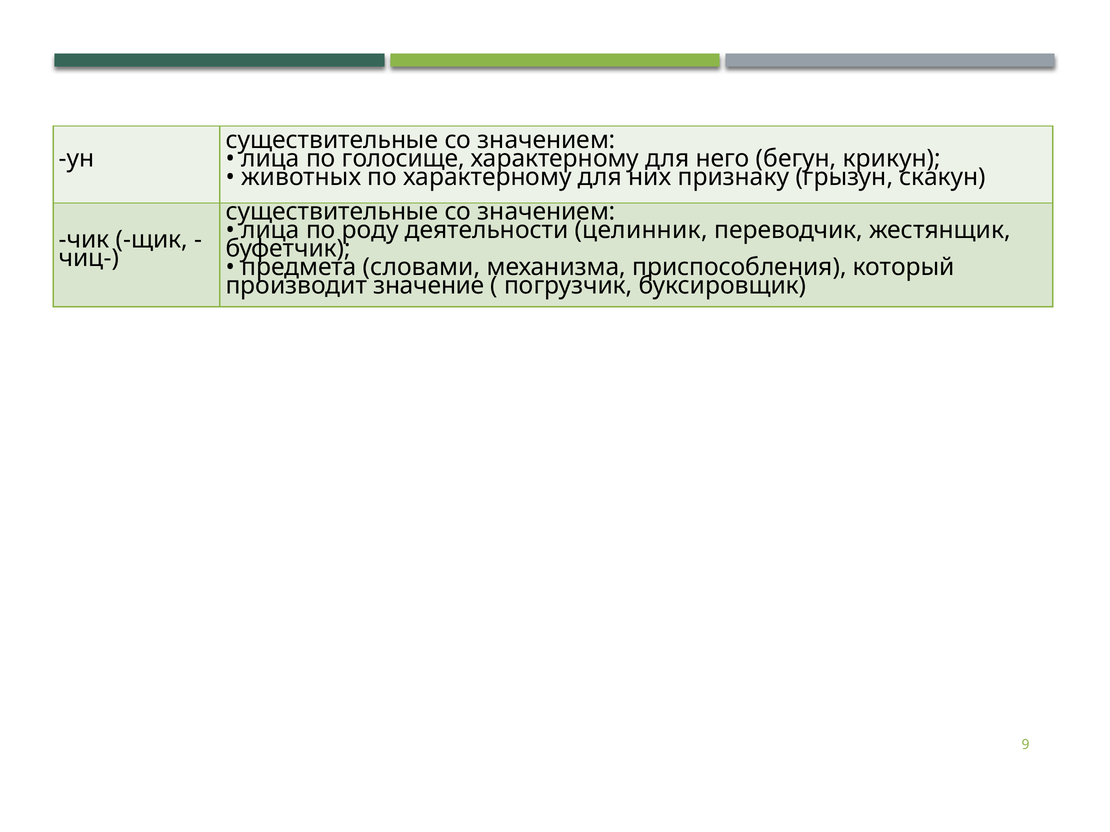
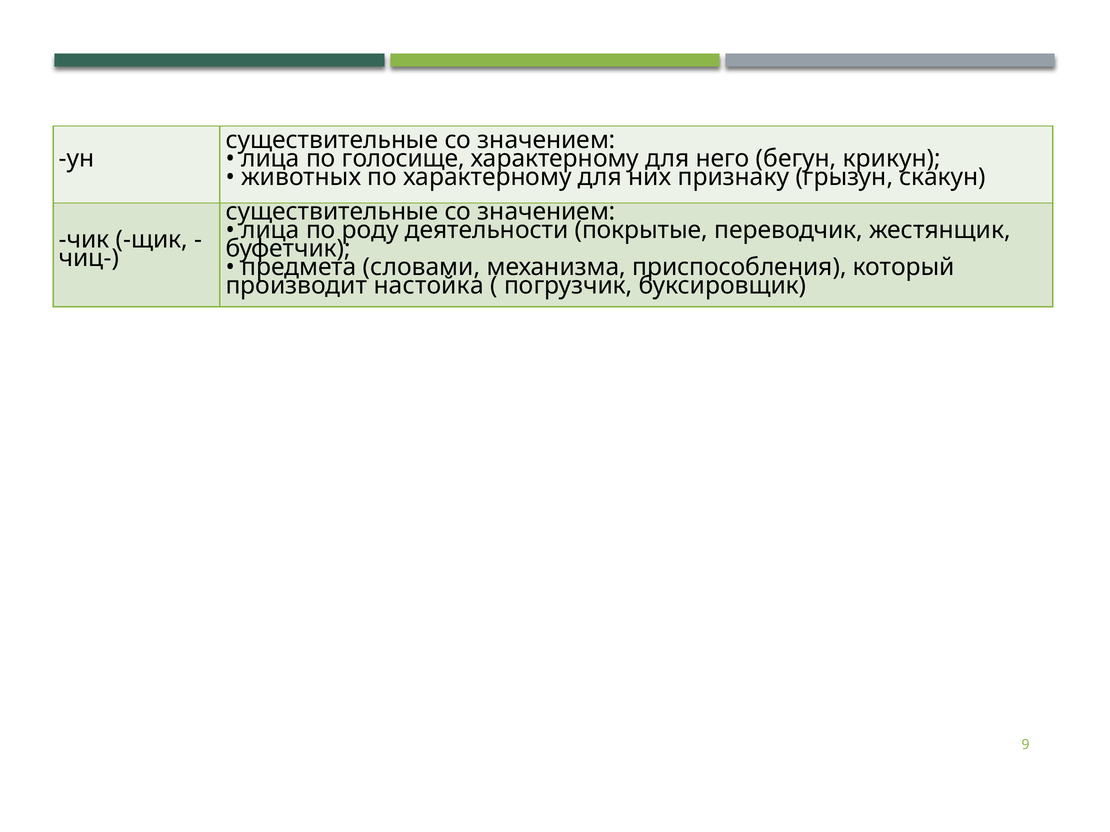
целинник: целинник -> покрытые
значение: значение -> настойка
